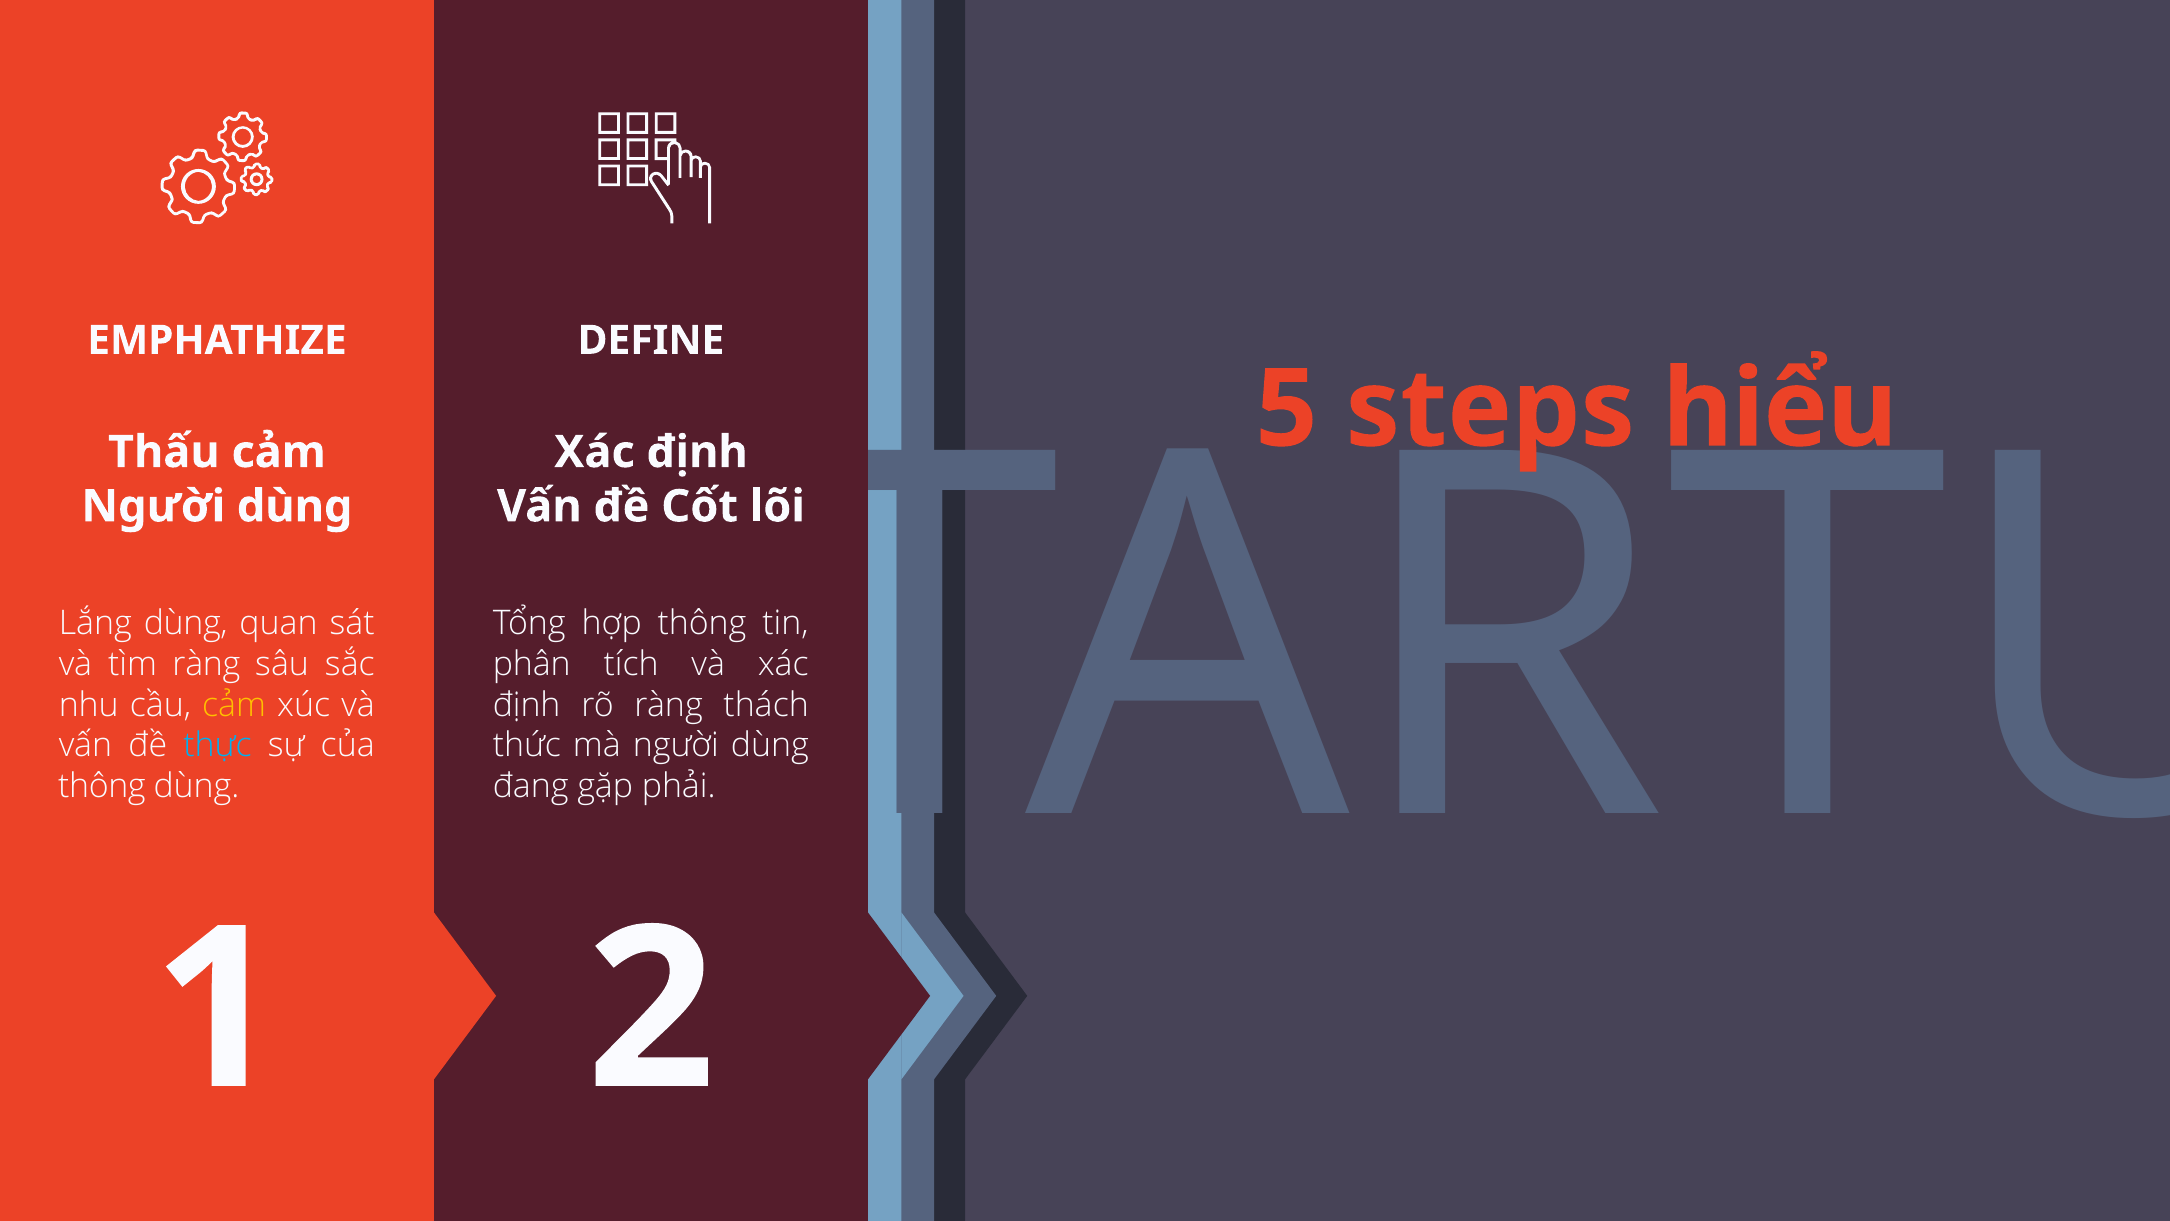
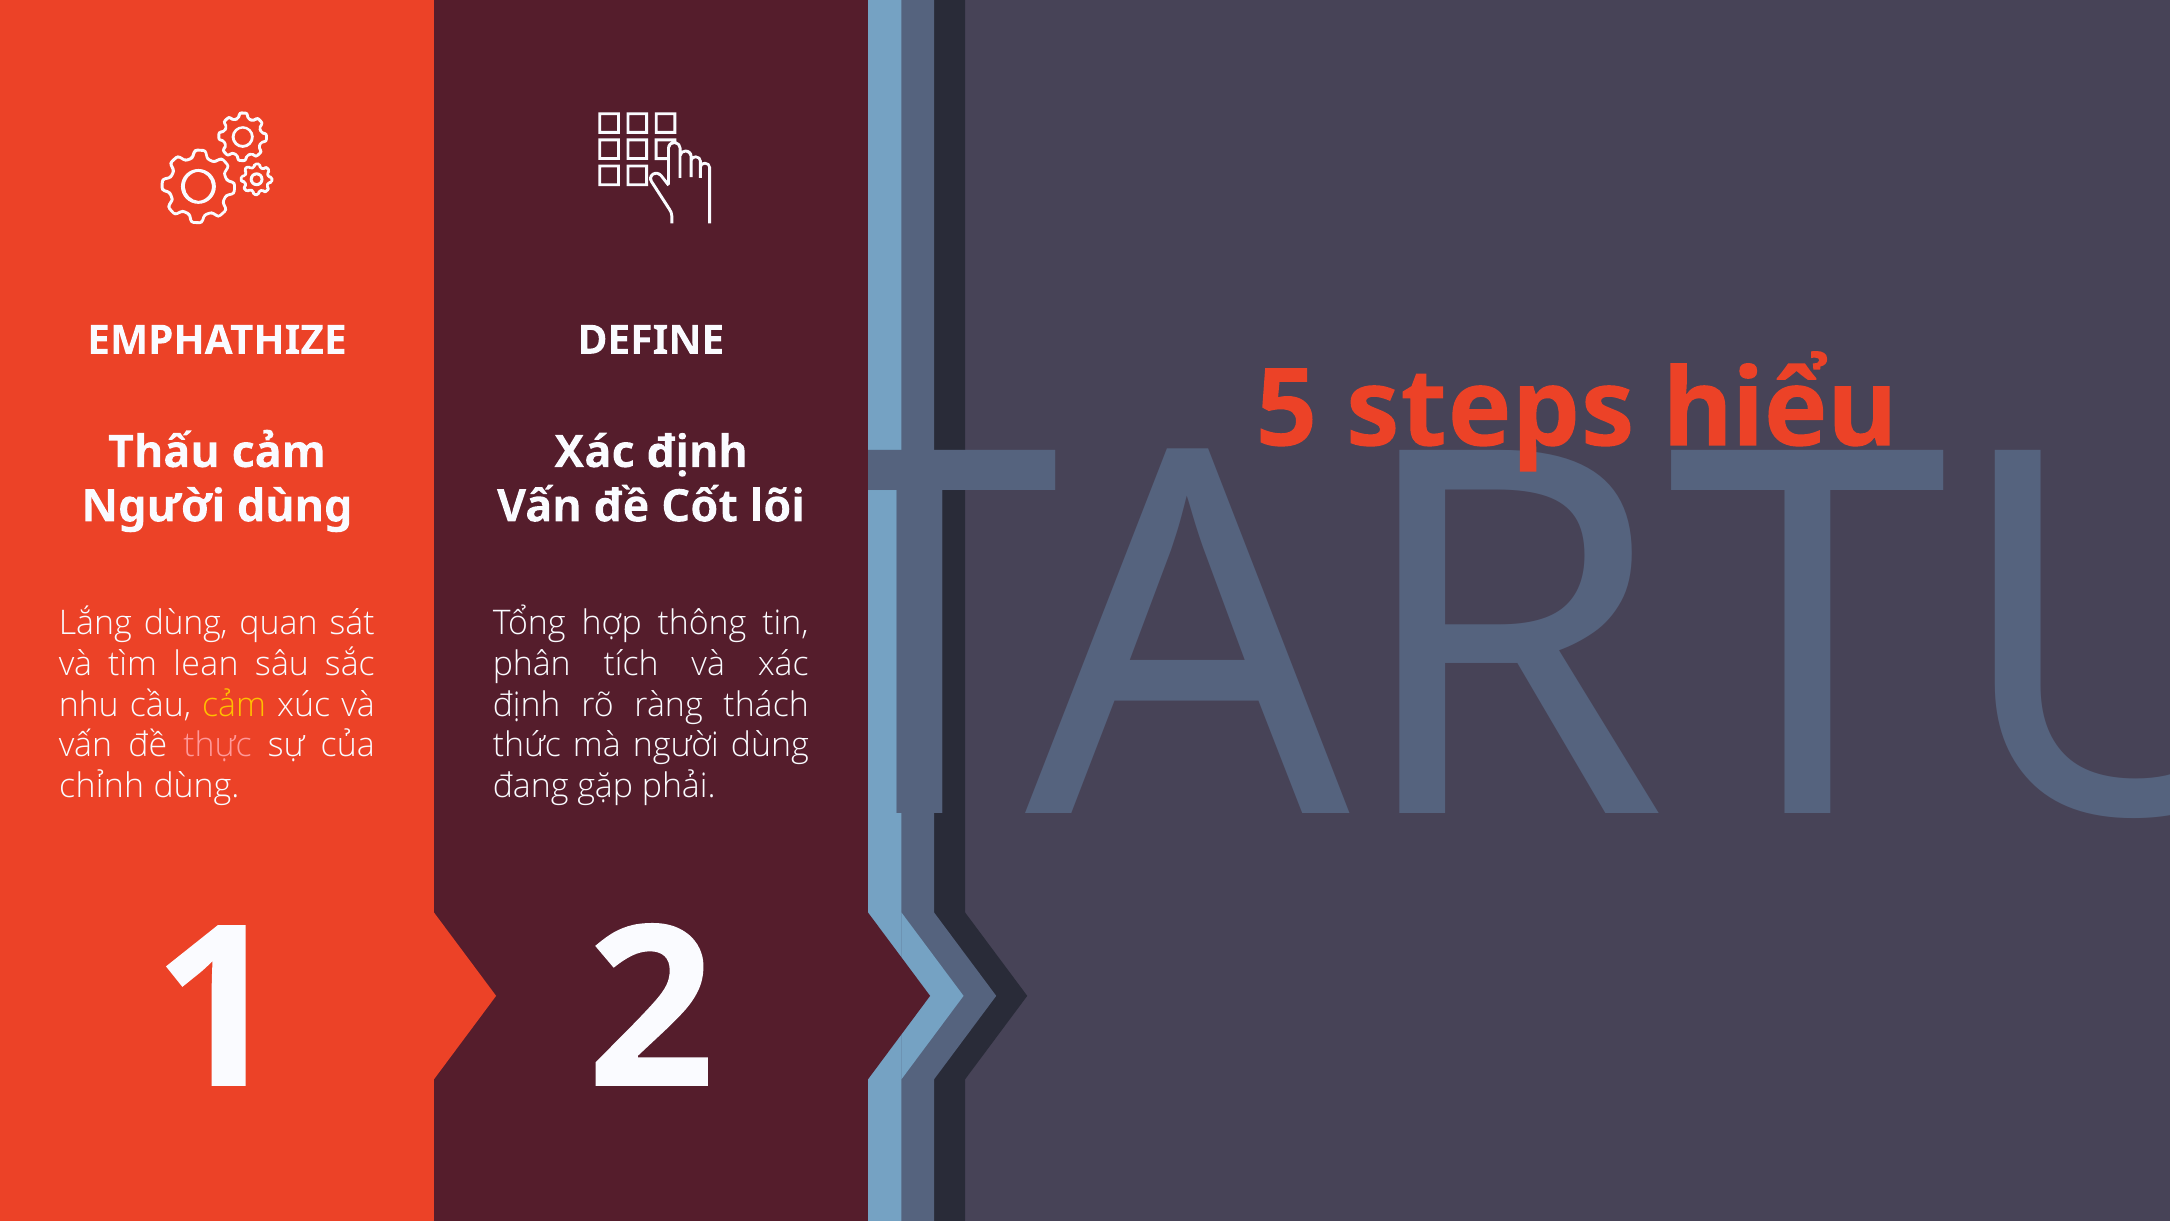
tìm ràng: ràng -> lean
thực at (218, 746) colour: light blue -> pink
thông at (102, 786): thông -> chỉnh
